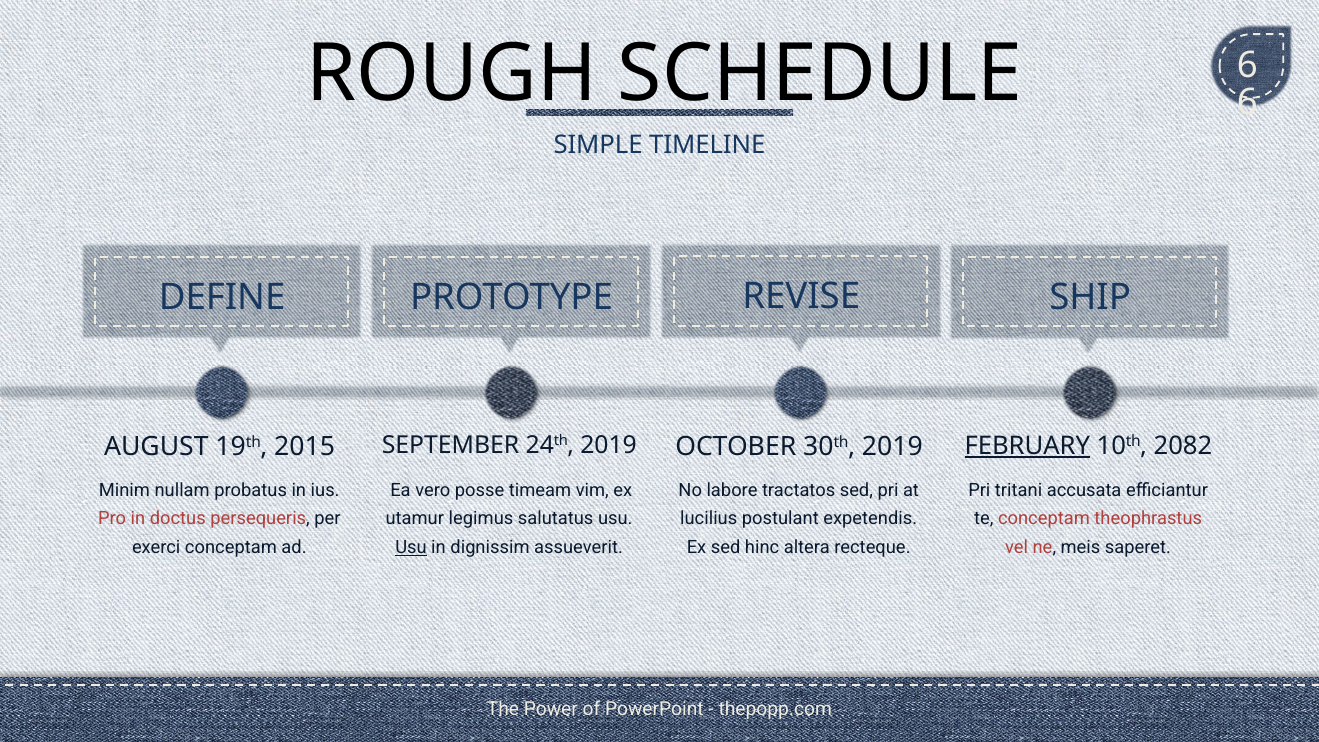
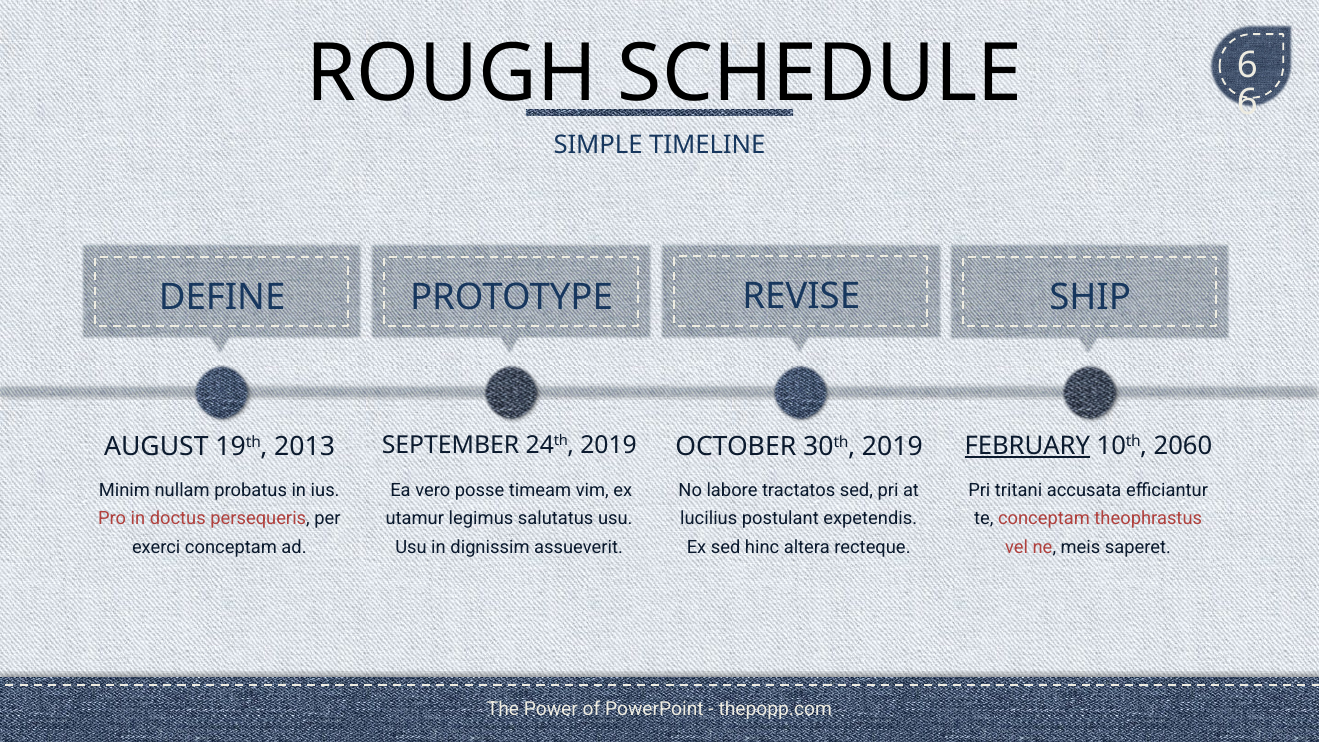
2015: 2015 -> 2013
2082: 2082 -> 2060
Usu at (411, 547) underline: present -> none
